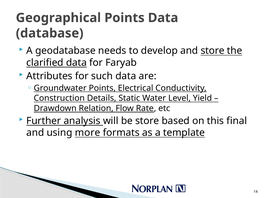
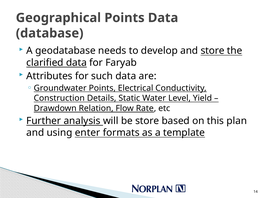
final: final -> plan
more: more -> enter
